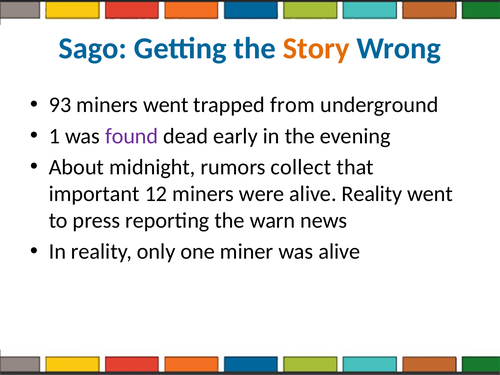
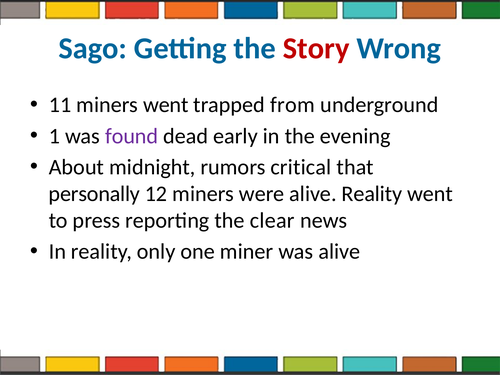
Story colour: orange -> red
93: 93 -> 11
collect: collect -> critical
important: important -> personally
warn: warn -> clear
